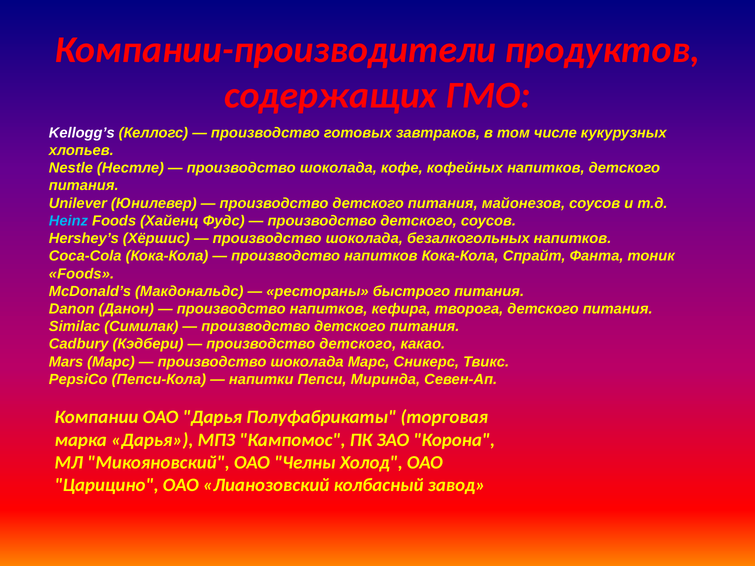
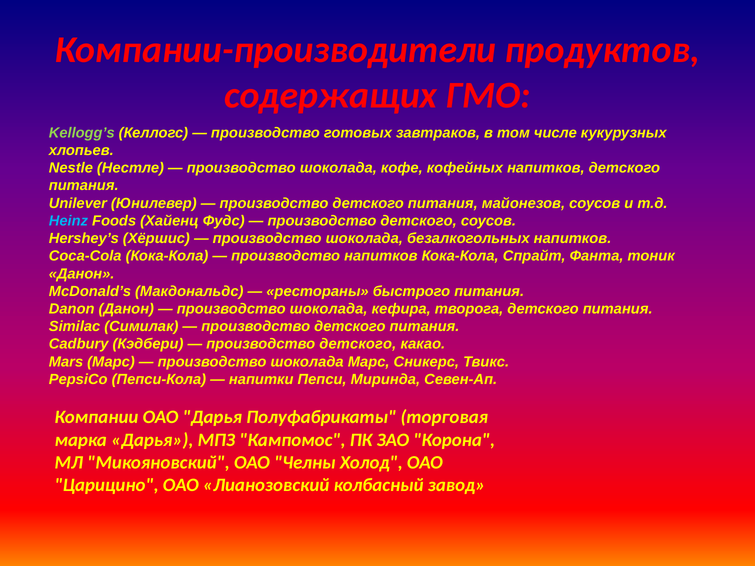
Kellogg’s colour: white -> light green
Foods at (81, 274): Foods -> Данон
напитков at (329, 309): напитков -> шоколада
